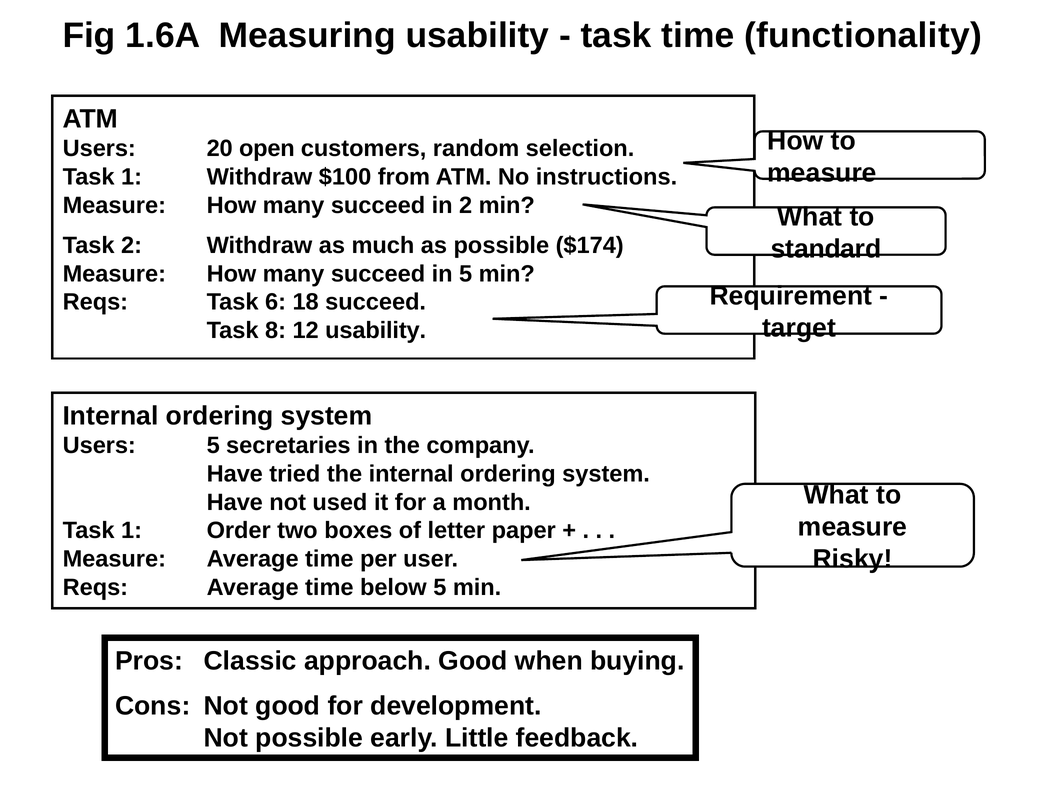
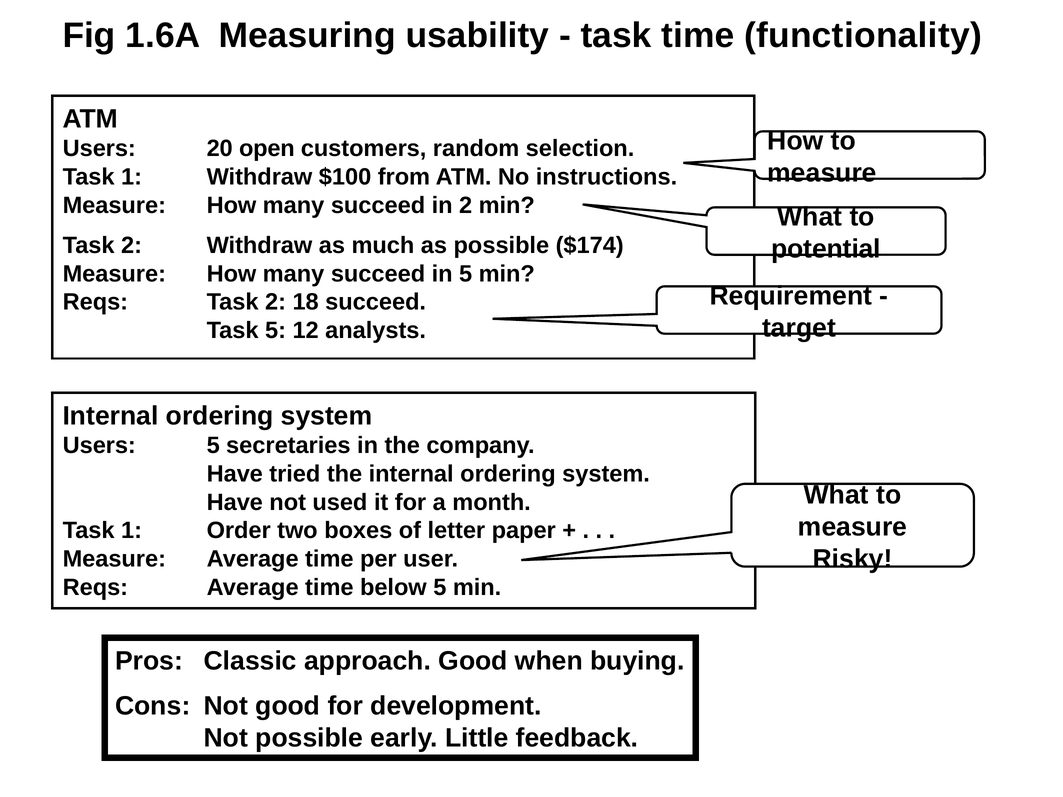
standard: standard -> potential
Reqs Task 6: 6 -> 2
Task 8: 8 -> 5
12 usability: usability -> analysts
